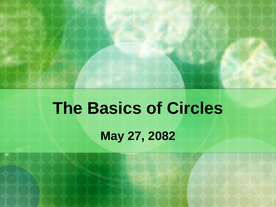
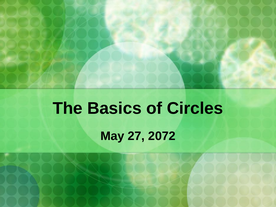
2082: 2082 -> 2072
